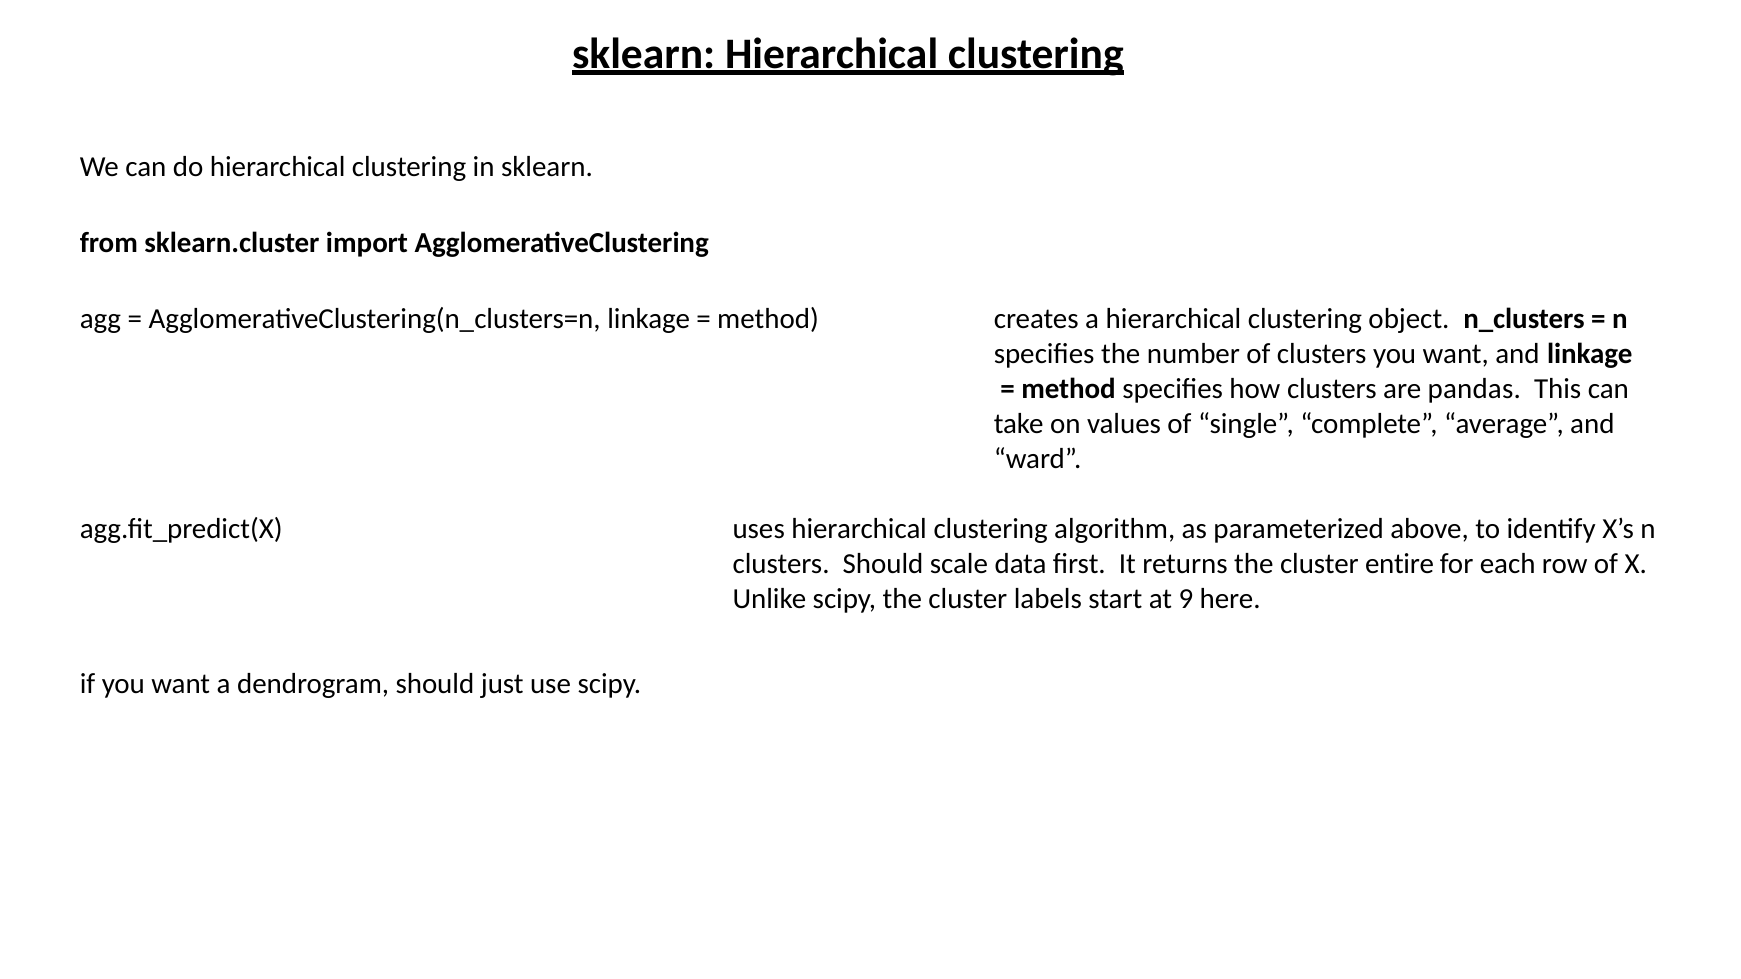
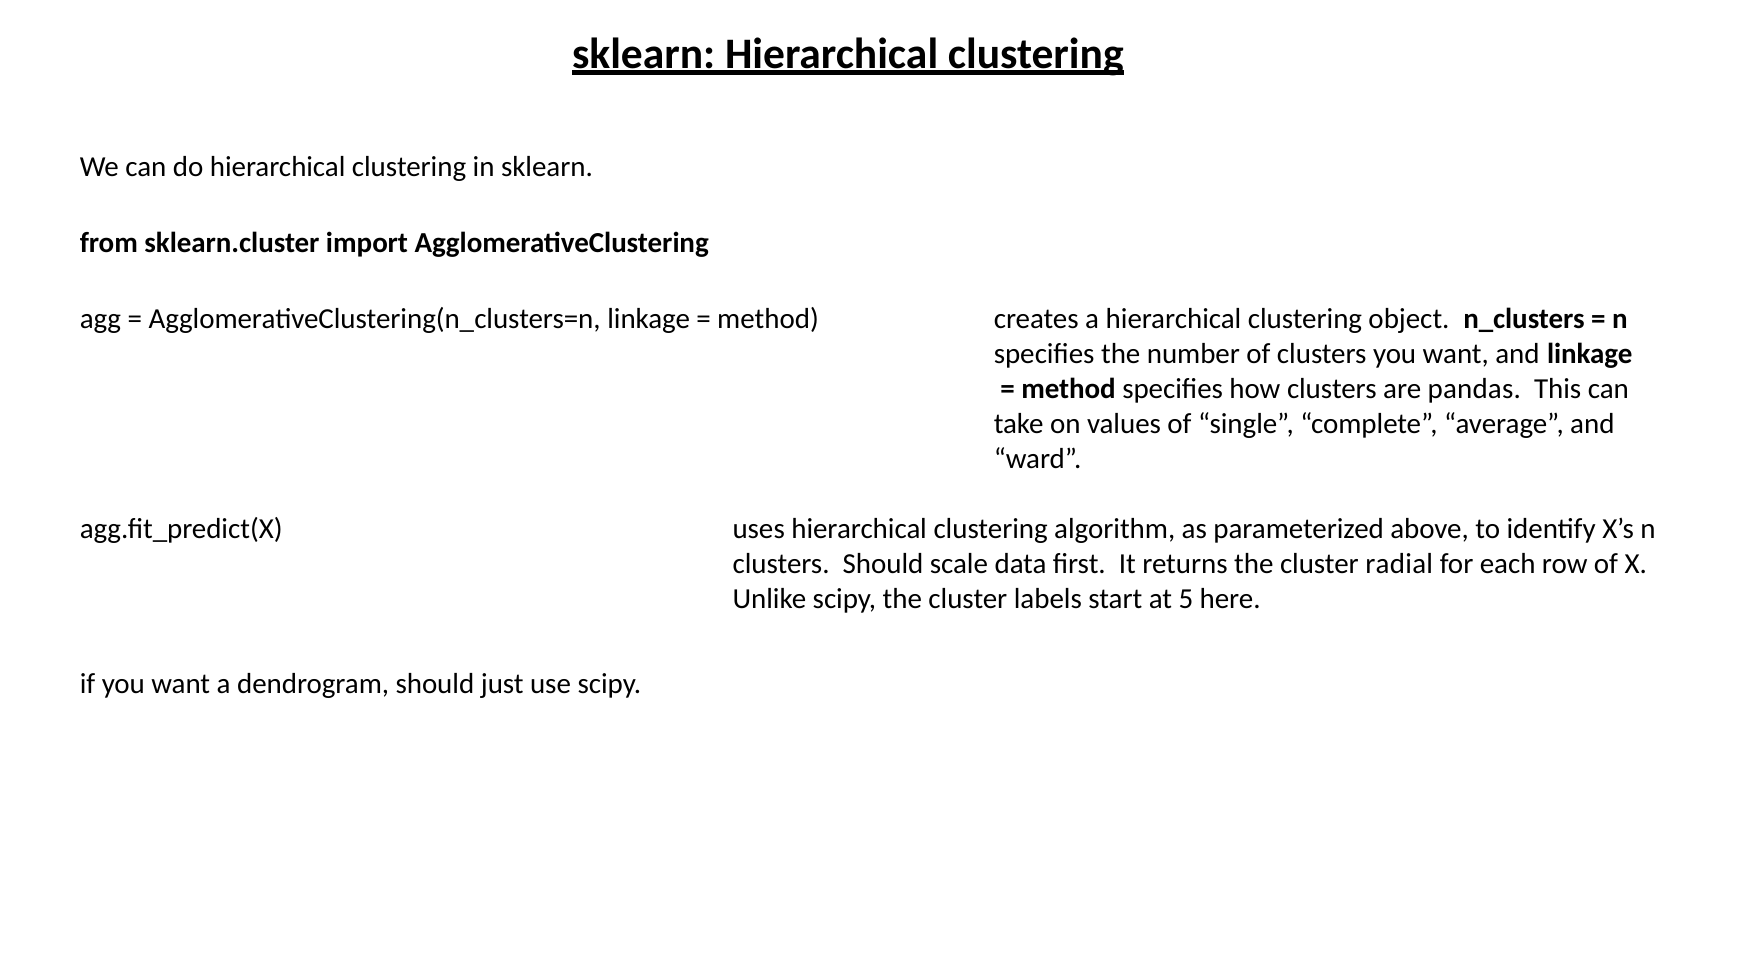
entire: entire -> radial
9: 9 -> 5
